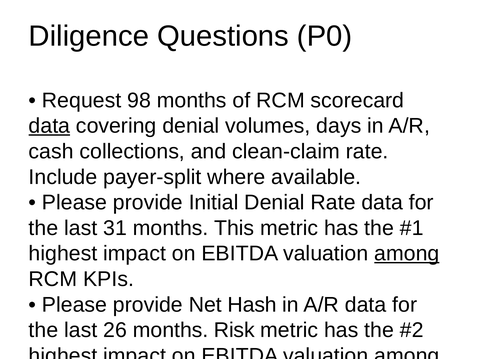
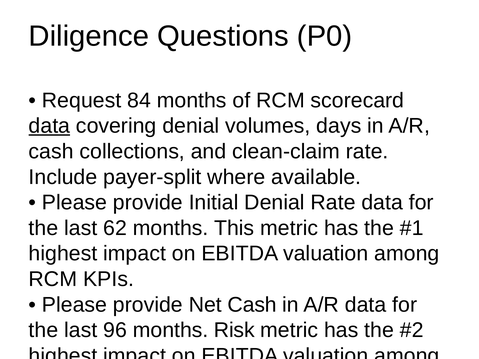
98: 98 -> 84
31: 31 -> 62
among at (407, 254) underline: present -> none
Net Hash: Hash -> Cash
26: 26 -> 96
